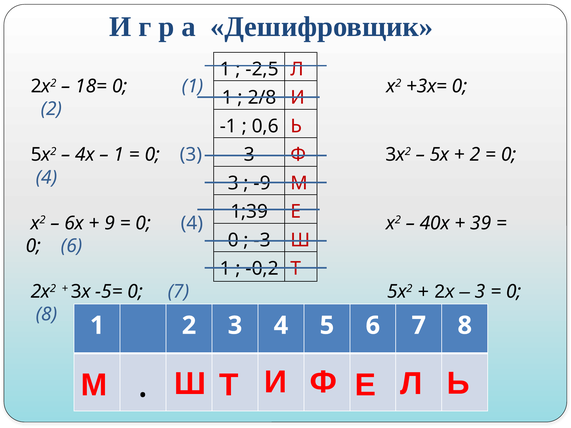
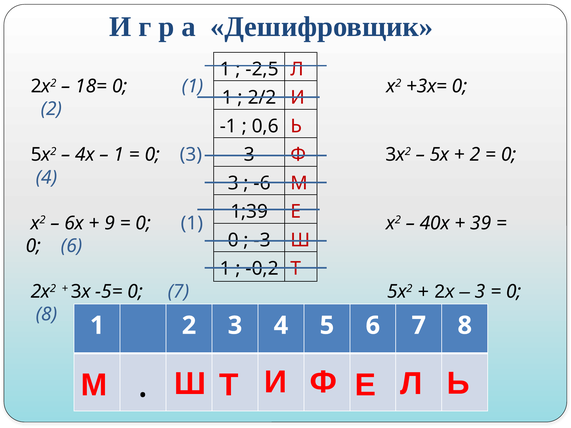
2/8: 2/8 -> 2/2
-9: -9 -> -6
4 at (192, 223): 4 -> 1
